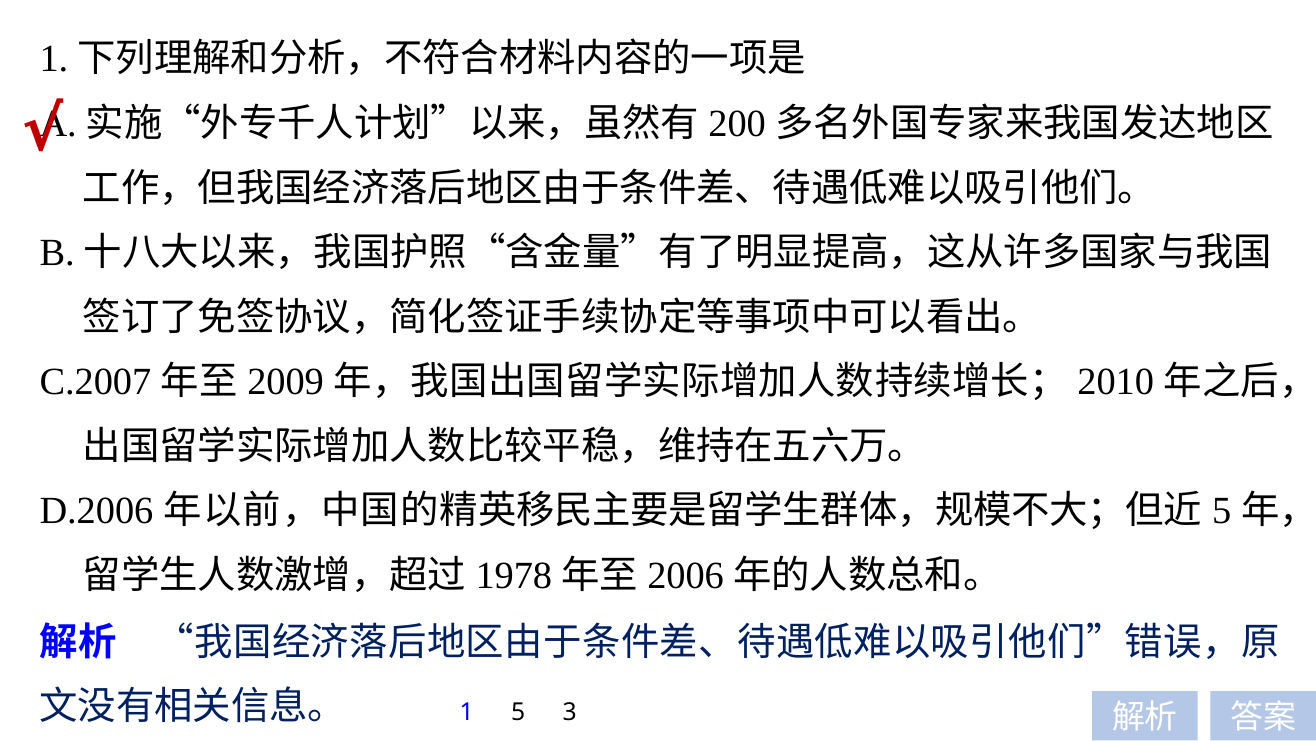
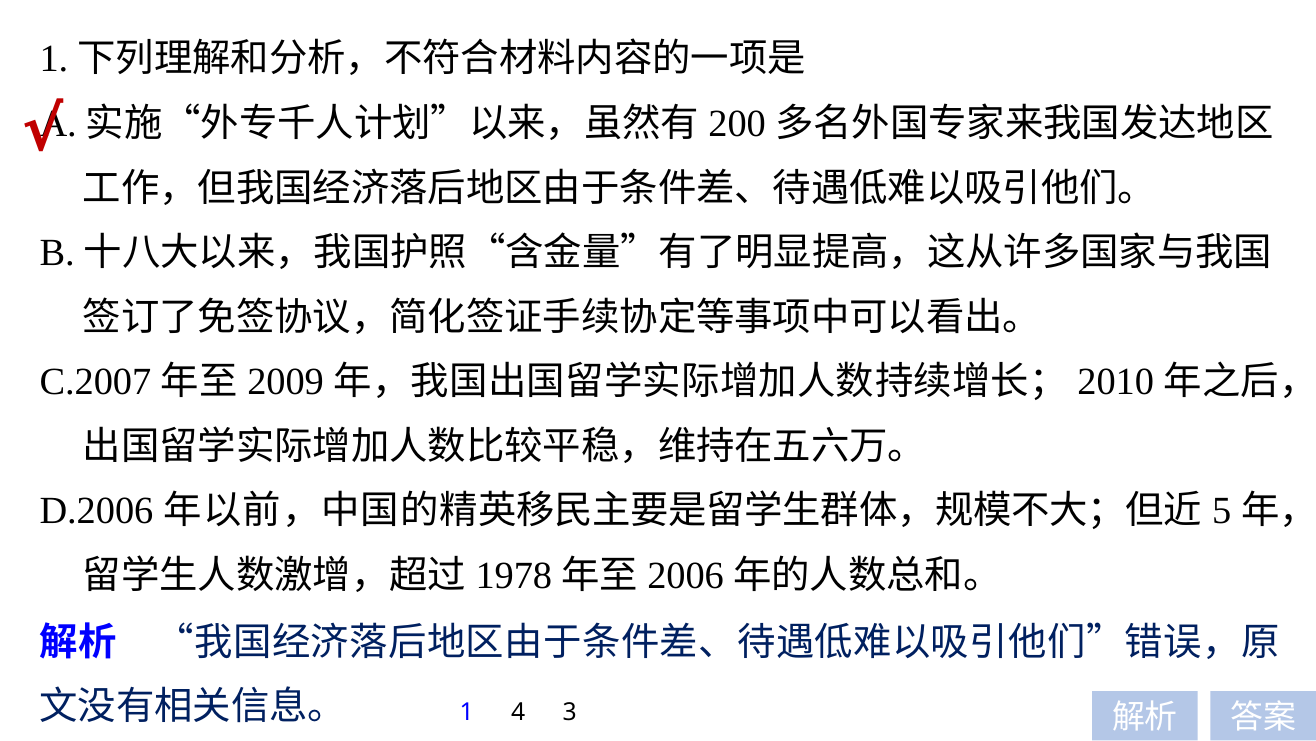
1 5: 5 -> 4
